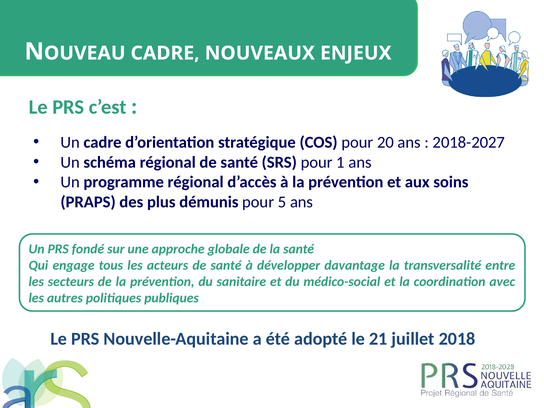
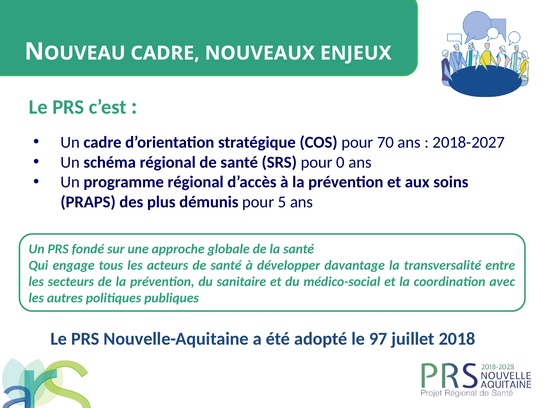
20: 20 -> 70
1: 1 -> 0
21: 21 -> 97
